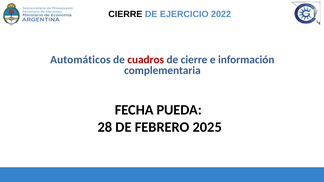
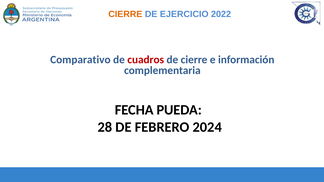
CIERRE at (125, 14) colour: black -> orange
Automáticos: Automáticos -> Comparativo
2025: 2025 -> 2024
